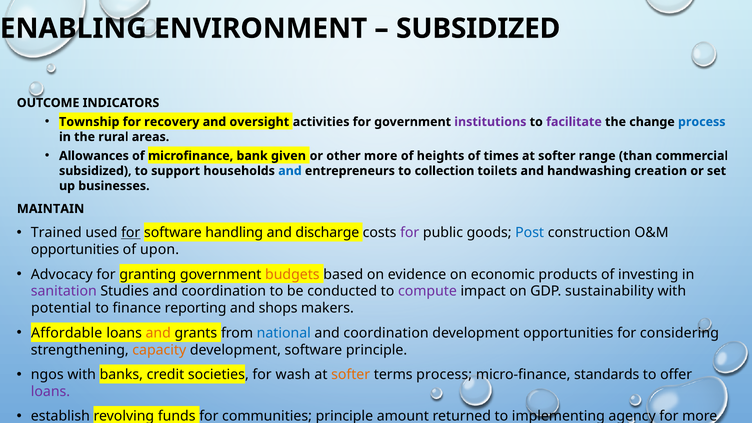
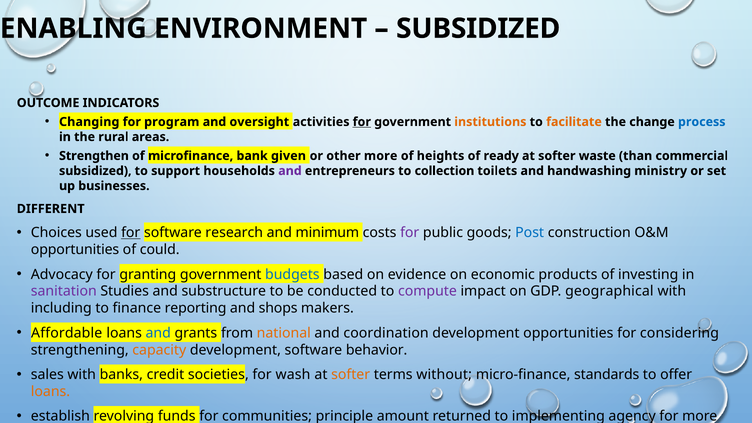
Township: Township -> Changing
recovery: recovery -> program
for at (362, 122) underline: none -> present
institutions colour: purple -> orange
facilitate at (574, 122) colour: purple -> orange
Allowances: Allowances -> Strengthen
times: times -> ready
range: range -> waste
and at (290, 171) colour: blue -> purple
creation: creation -> ministry
MAINTAIN: MAINTAIN -> DIFFERENT
Trained: Trained -> Choices
handling: handling -> research
discharge: discharge -> minimum
upon: upon -> could
budgets colour: orange -> blue
Studies and coordination: coordination -> substructure
sustainability: sustainability -> geographical
potential: potential -> including
and at (158, 333) colour: orange -> blue
national colour: blue -> orange
software principle: principle -> behavior
ngos: ngos -> sales
terms process: process -> without
loans at (50, 392) colour: purple -> orange
